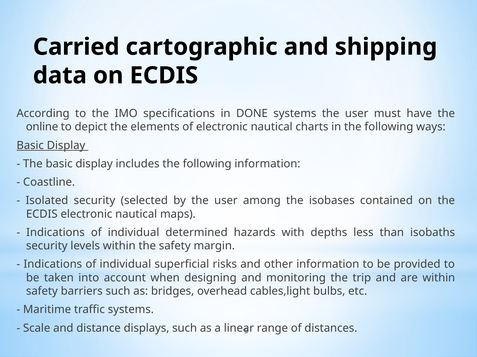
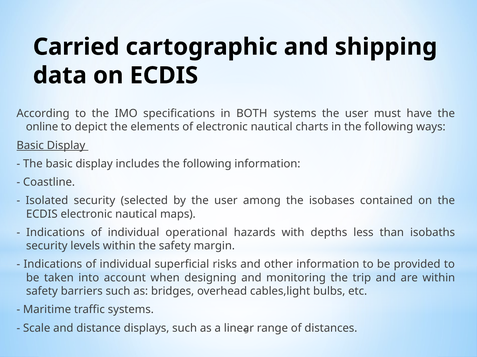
DONE: DONE -> BOTH
determined: determined -> operational
